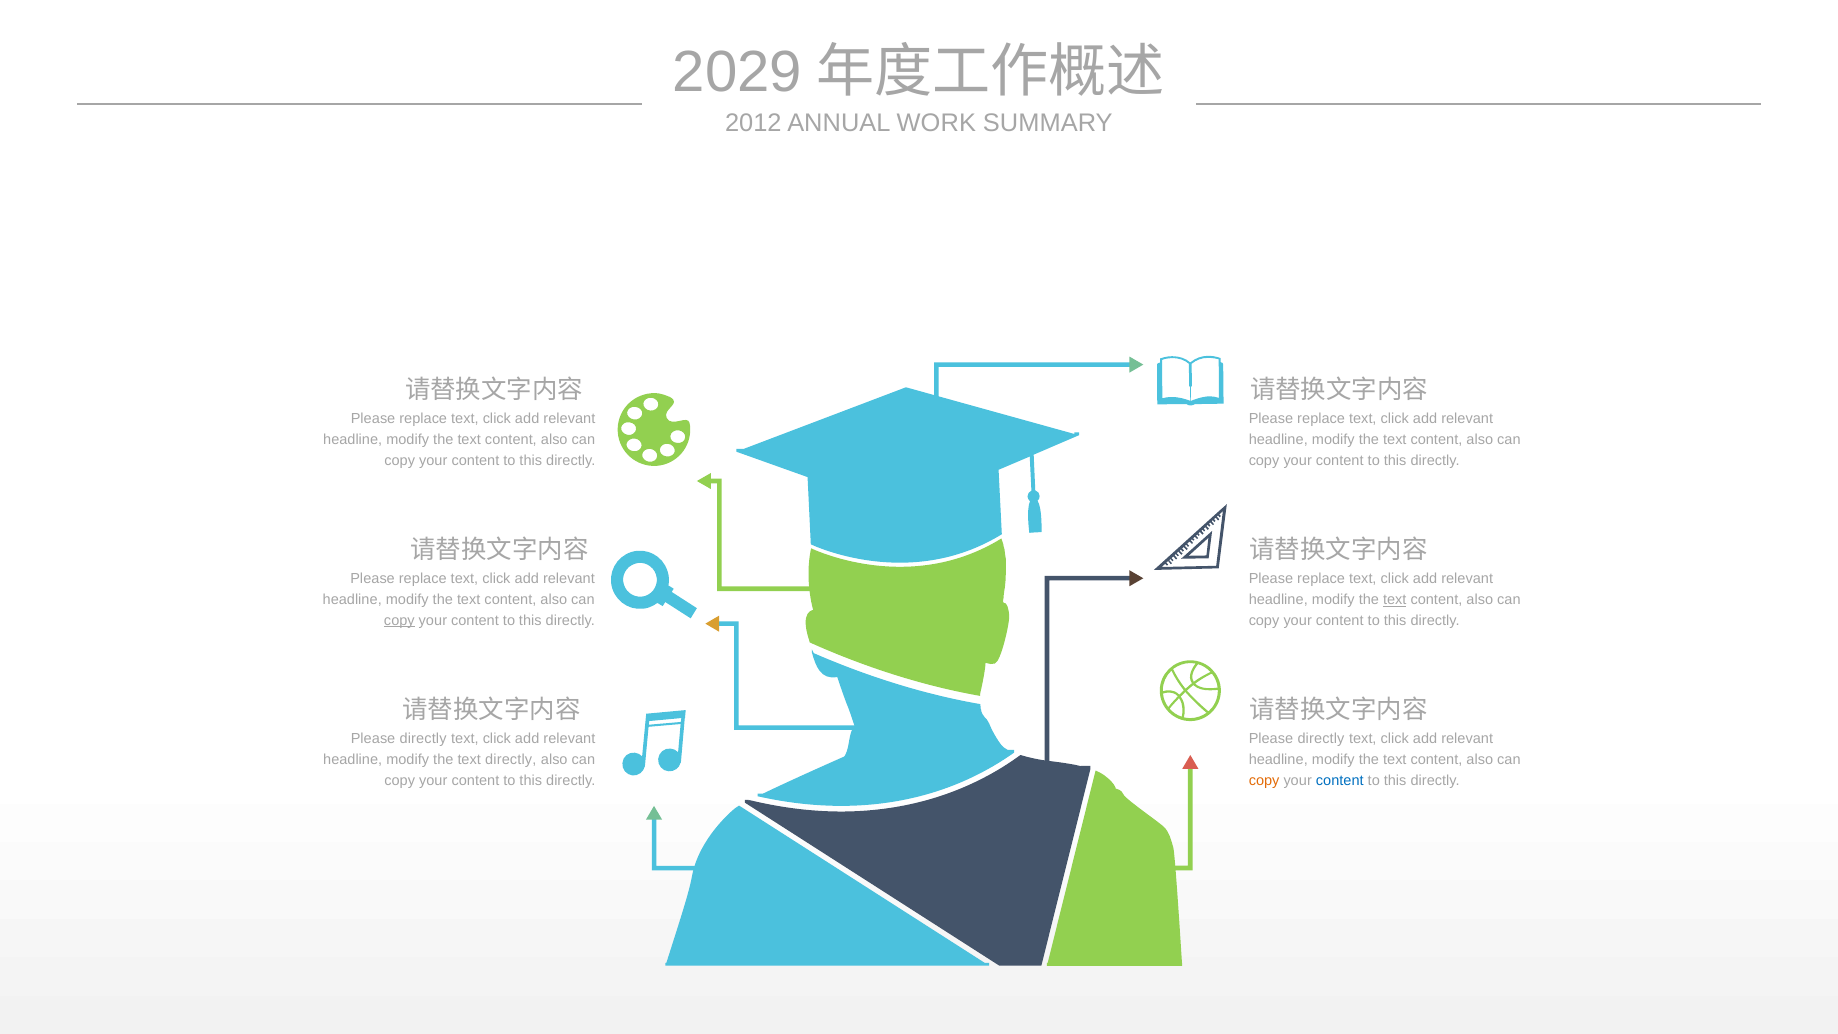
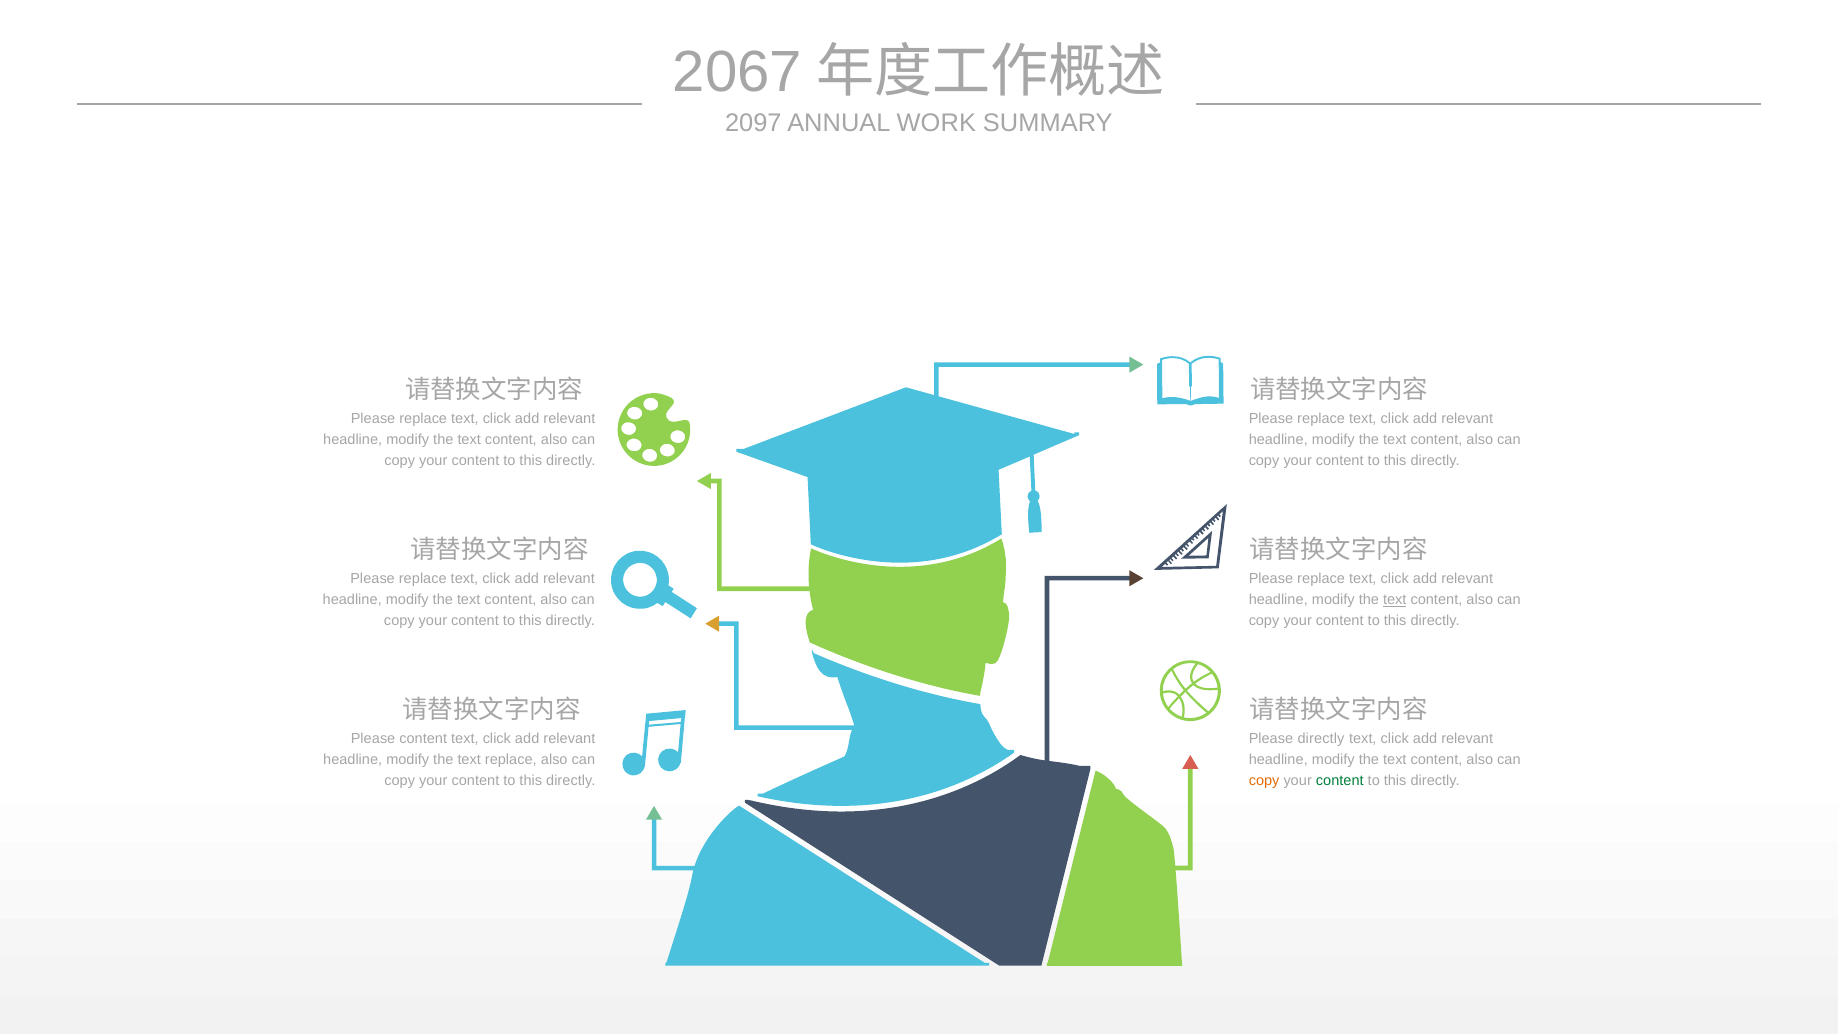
2029: 2029 -> 2067
2012: 2012 -> 2097
copy at (399, 620) underline: present -> none
directly at (423, 739): directly -> content
text directly: directly -> replace
content at (1340, 780) colour: blue -> green
